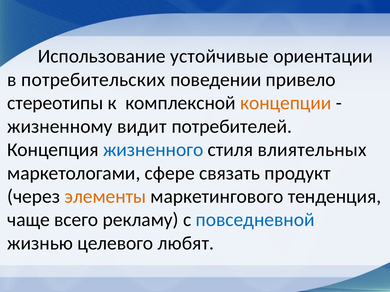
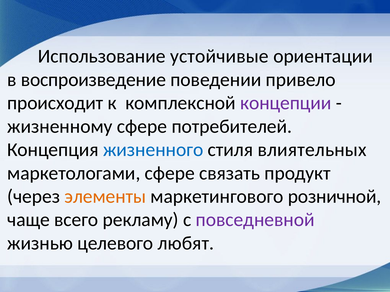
потребительских: потребительских -> воспроизведение
стереотипы: стереотипы -> происходит
концепции colour: orange -> purple
жизненному видит: видит -> сфере
тенденция: тенденция -> розничной
повседневной colour: blue -> purple
